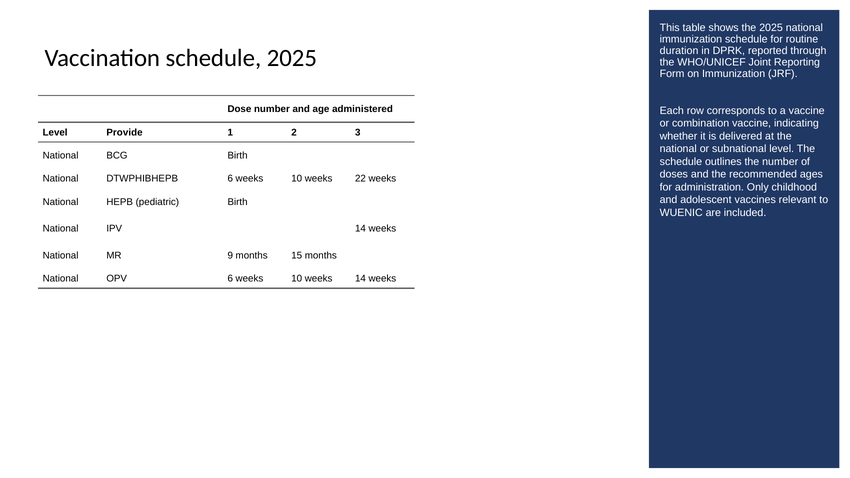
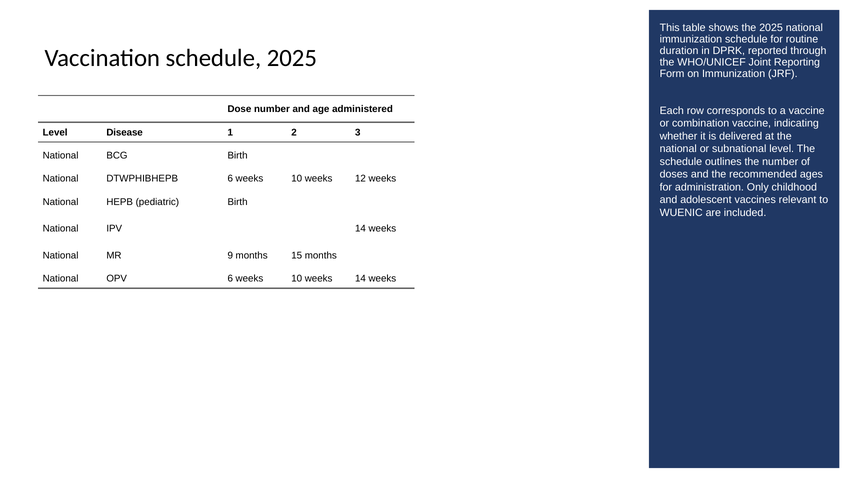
Provide: Provide -> Disease
22: 22 -> 12
